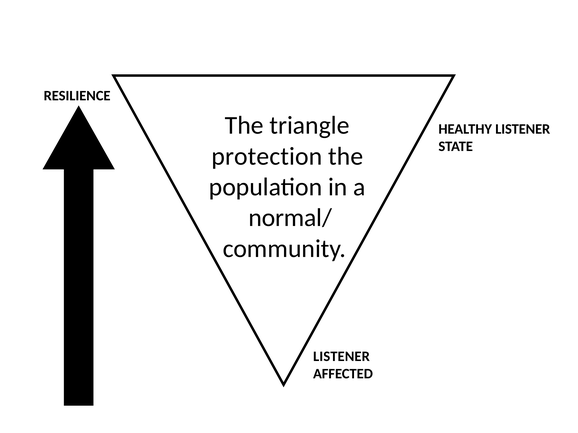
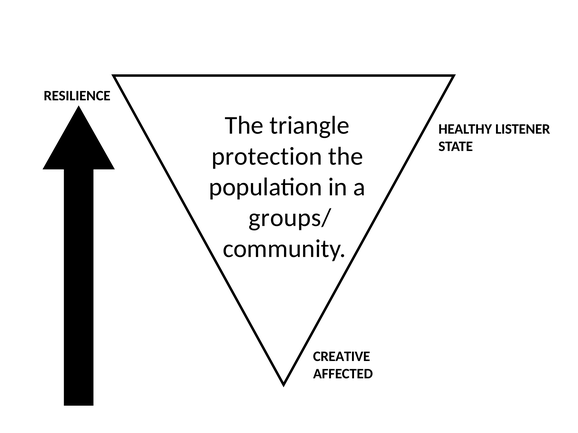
normal/: normal/ -> groups/
LISTENER at (341, 357): LISTENER -> CREATIVE
